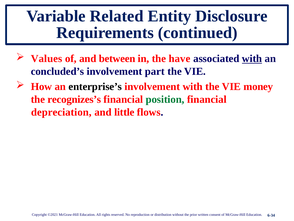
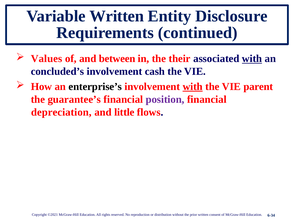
Variable Related: Related -> Written
have: have -> their
part: part -> cash
with at (193, 86) underline: none -> present
money: money -> parent
recognizes’s: recognizes’s -> guarantee’s
position colour: green -> purple
